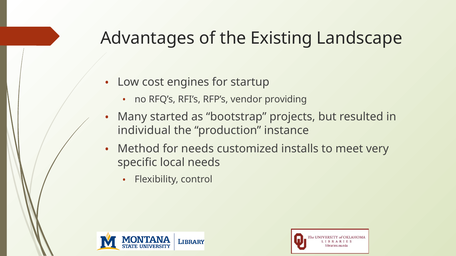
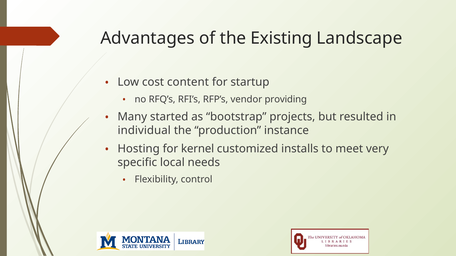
engines: engines -> content
Method: Method -> Hosting
for needs: needs -> kernel
